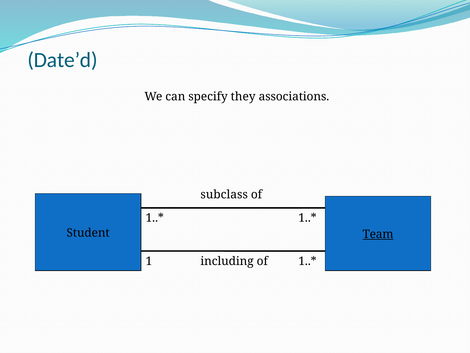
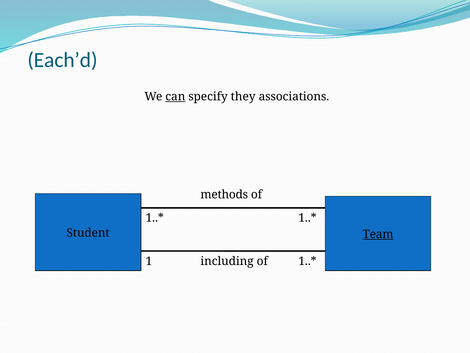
Date’d: Date’d -> Each’d
can underline: none -> present
subclass: subclass -> methods
